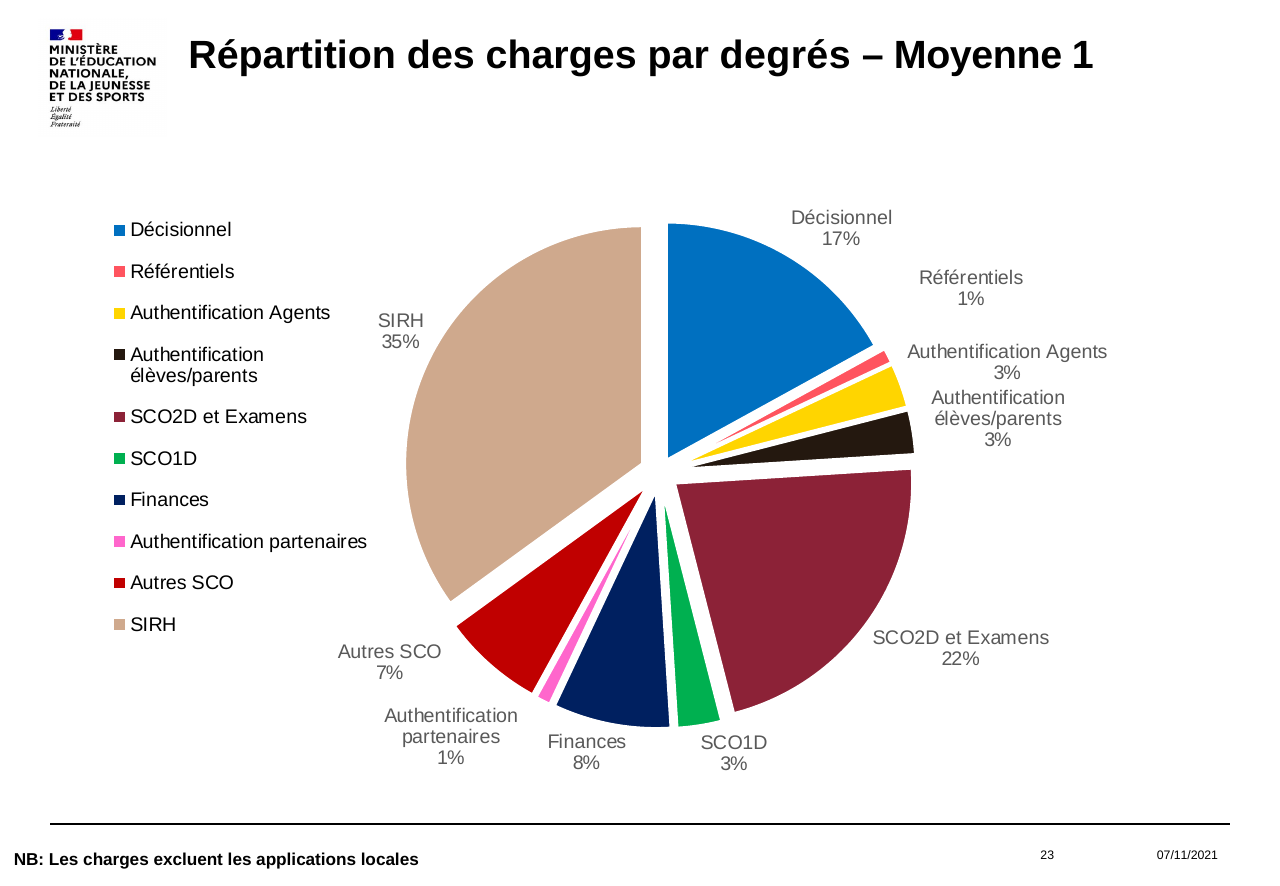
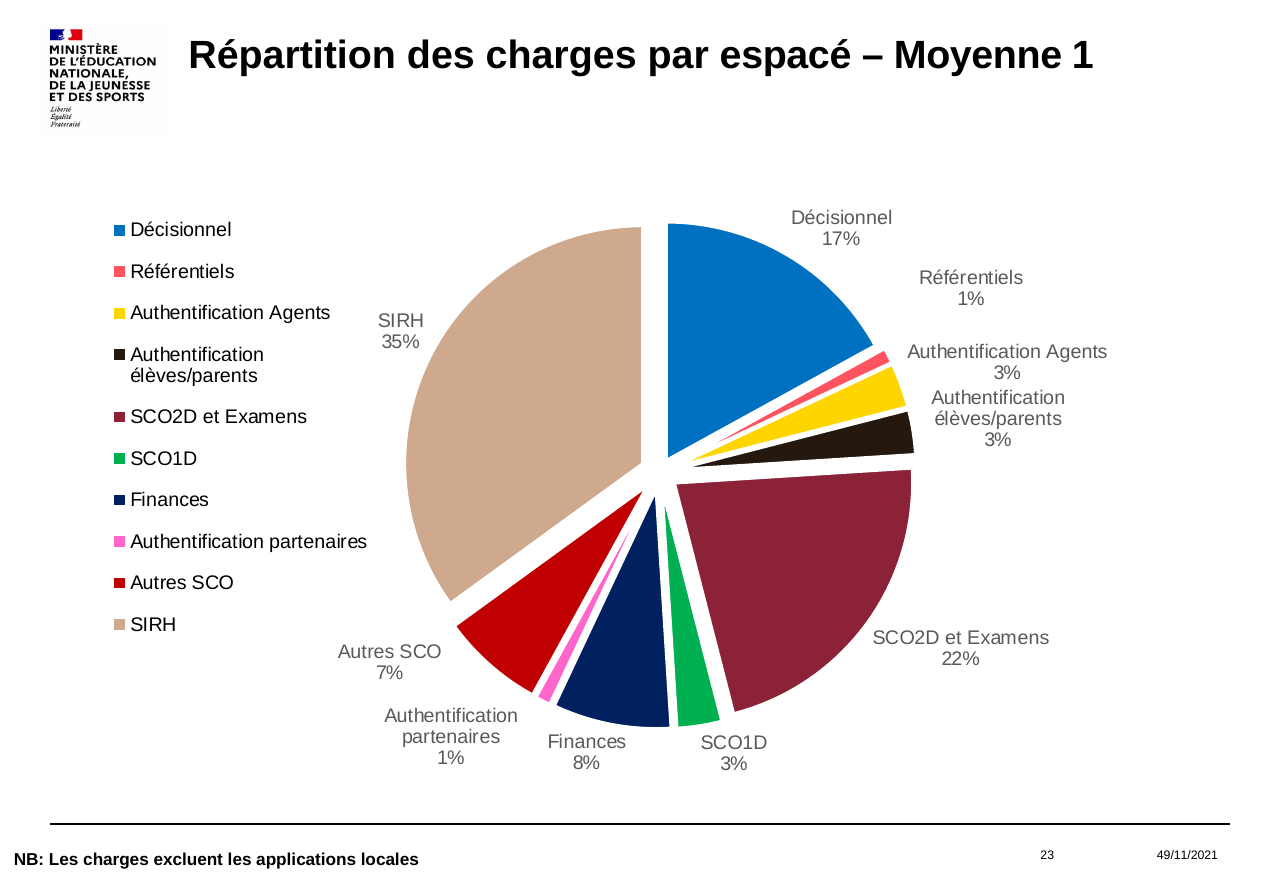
degrés: degrés -> espacé
07/11/2021: 07/11/2021 -> 49/11/2021
